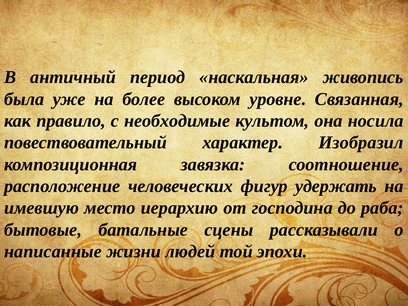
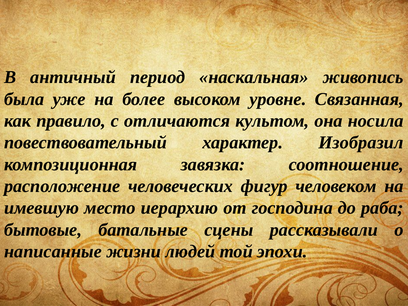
необходимые: необходимые -> отличаются
удержать: удержать -> человеком
